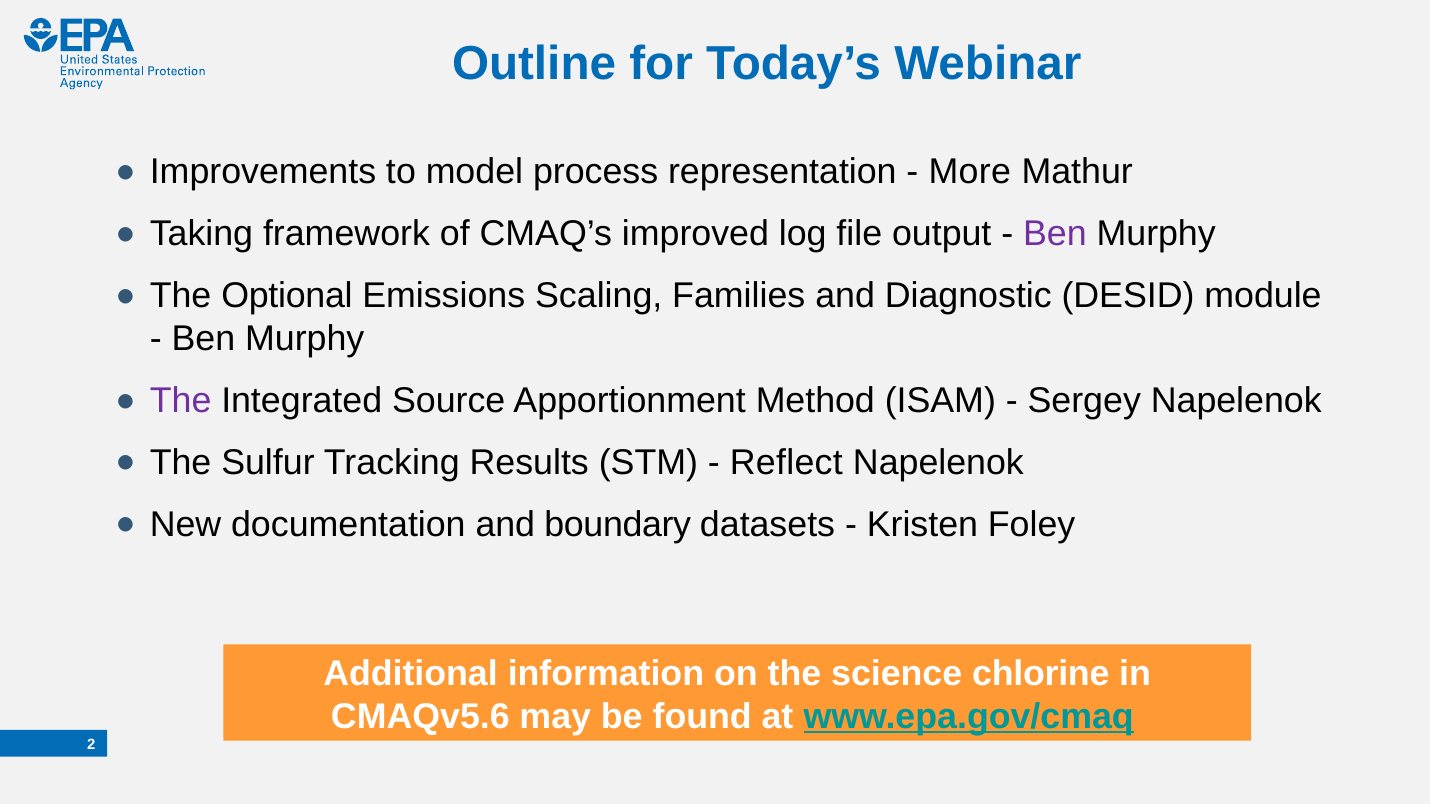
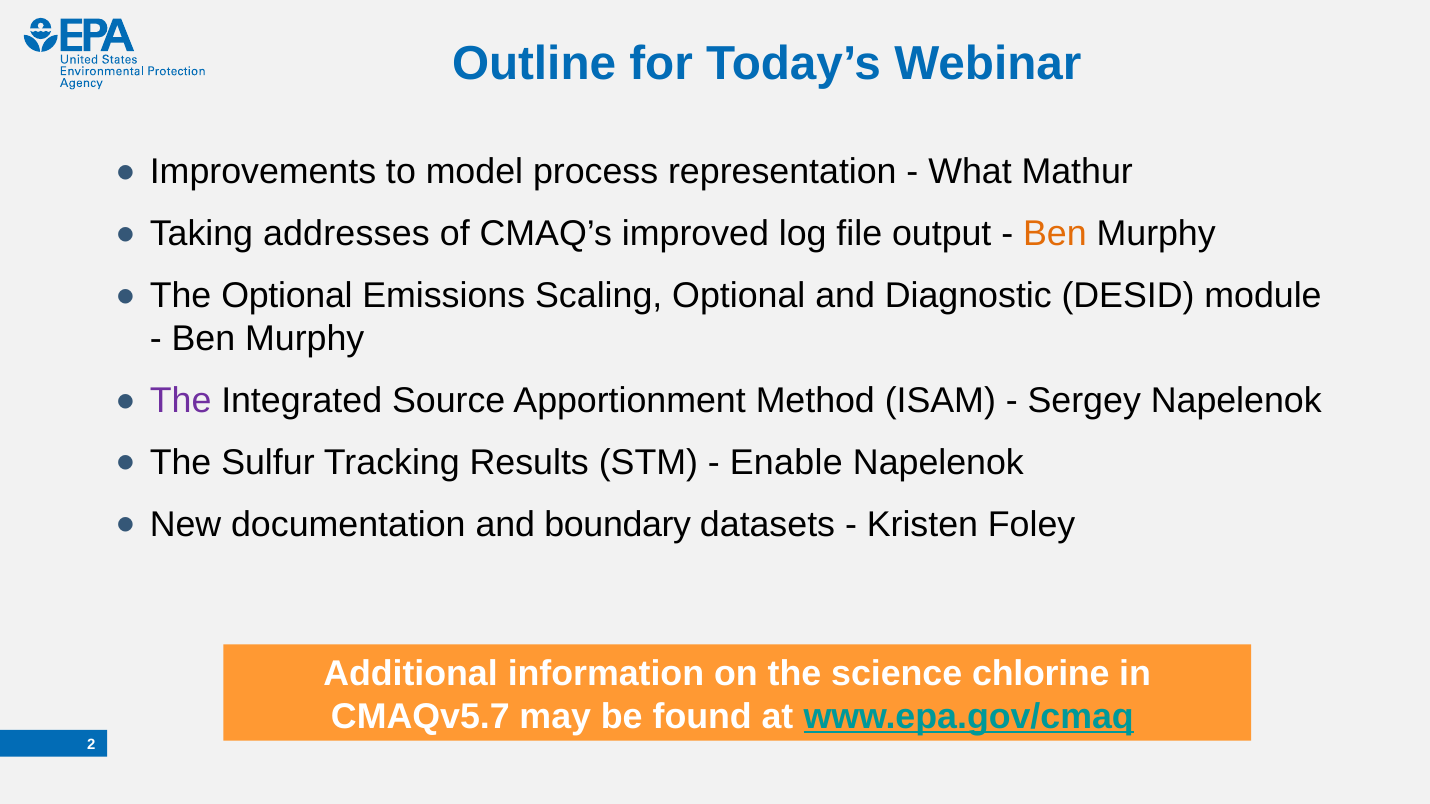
More: More -> What
framework: framework -> addresses
Ben at (1055, 234) colour: purple -> orange
Scaling Families: Families -> Optional
Reflect: Reflect -> Enable
CMAQv5.6: CMAQv5.6 -> CMAQv5.7
